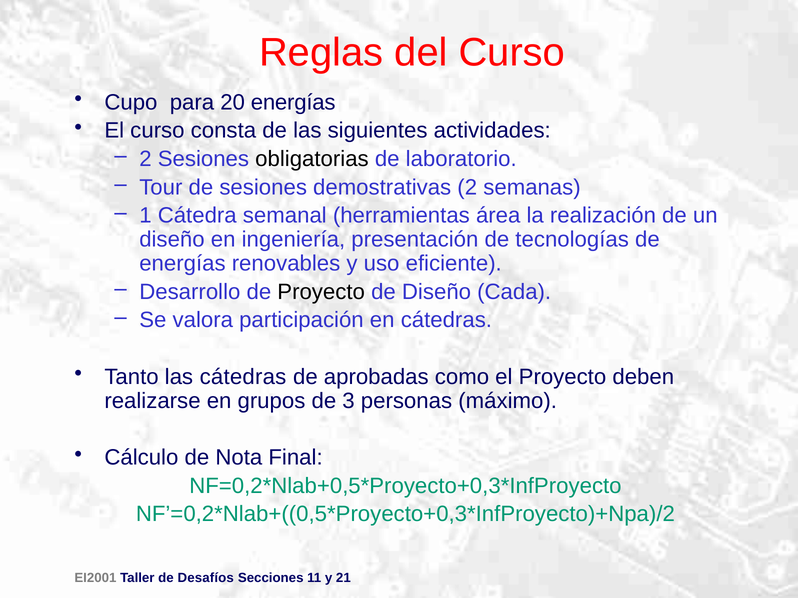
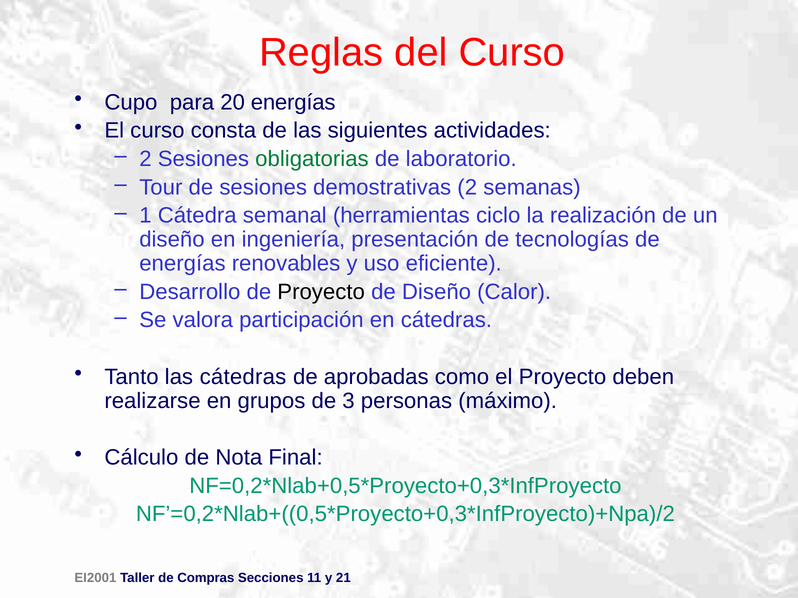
obligatorias colour: black -> green
área: área -> ciclo
Cada: Cada -> Calor
Desafíos: Desafíos -> Compras
